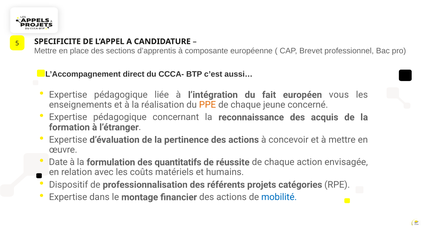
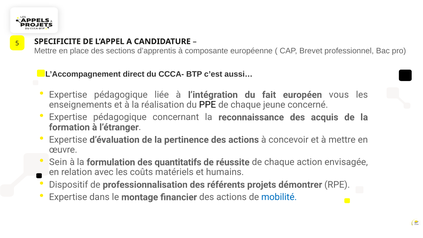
PPE colour: orange -> black
Date: Date -> Sein
catégories: catégories -> démontrer
